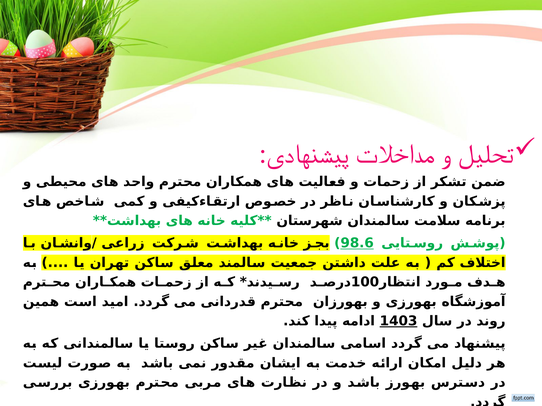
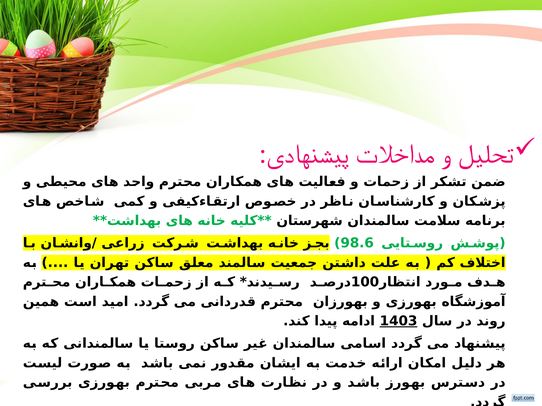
98.6 underline: present -> none
